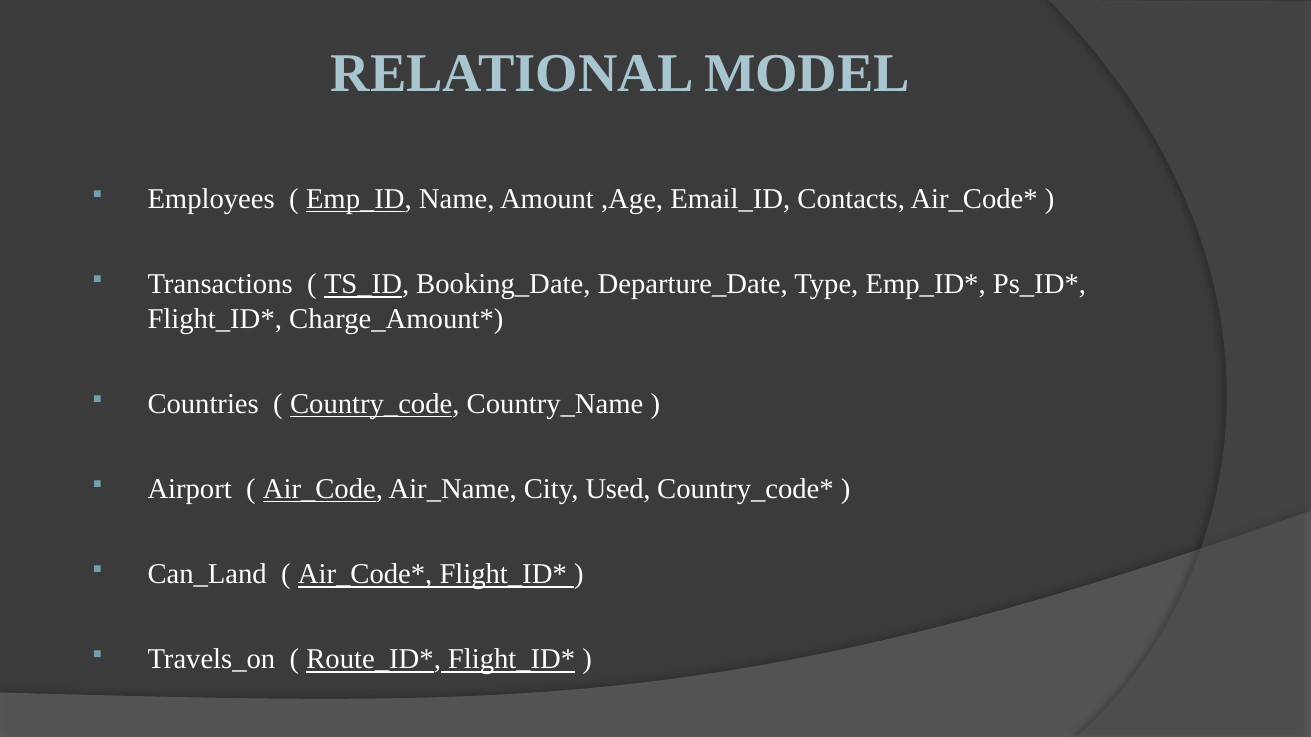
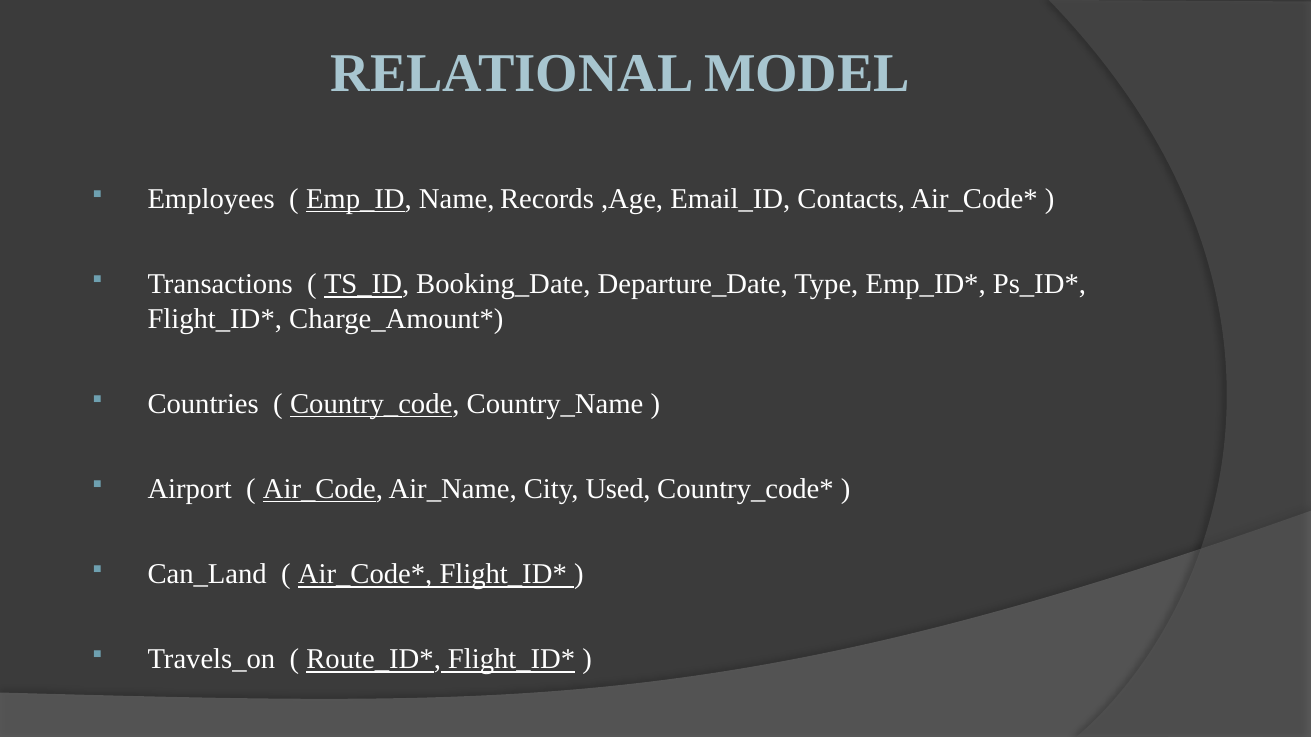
Amount: Amount -> Records
